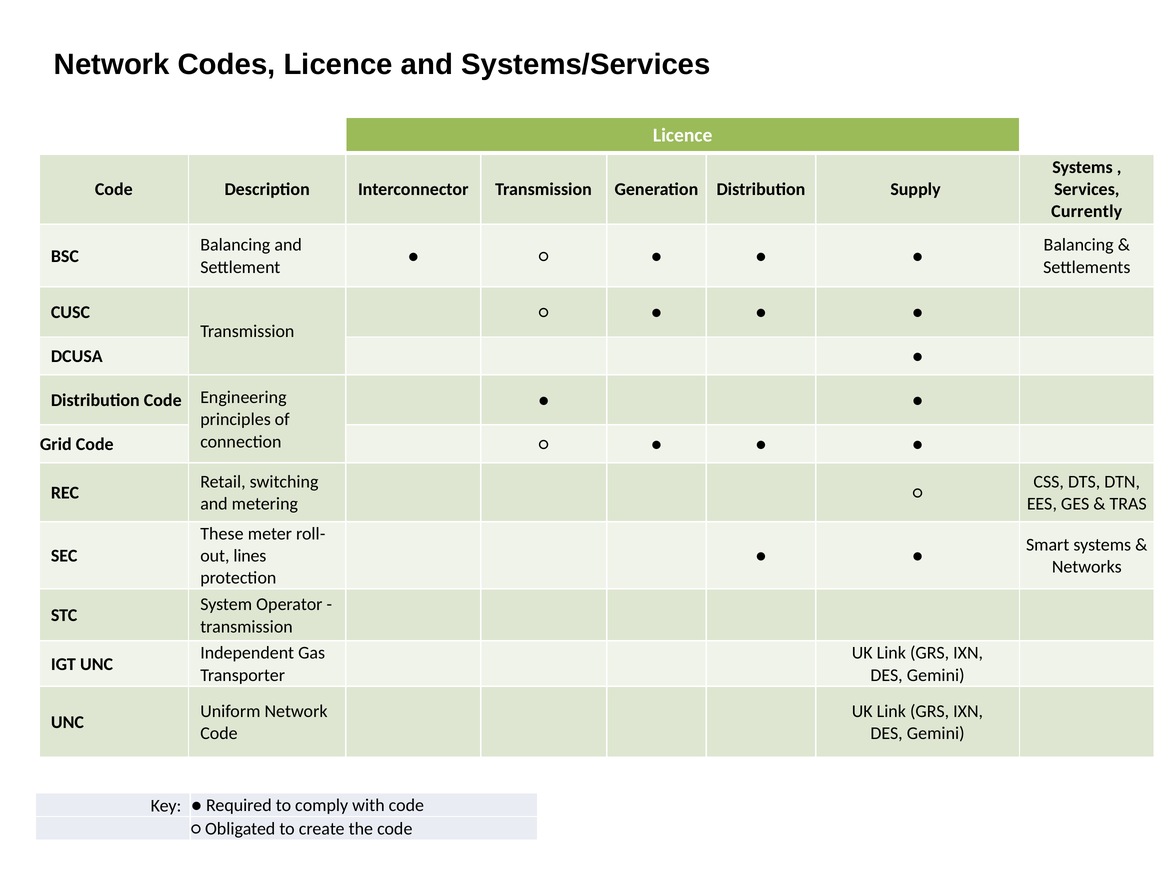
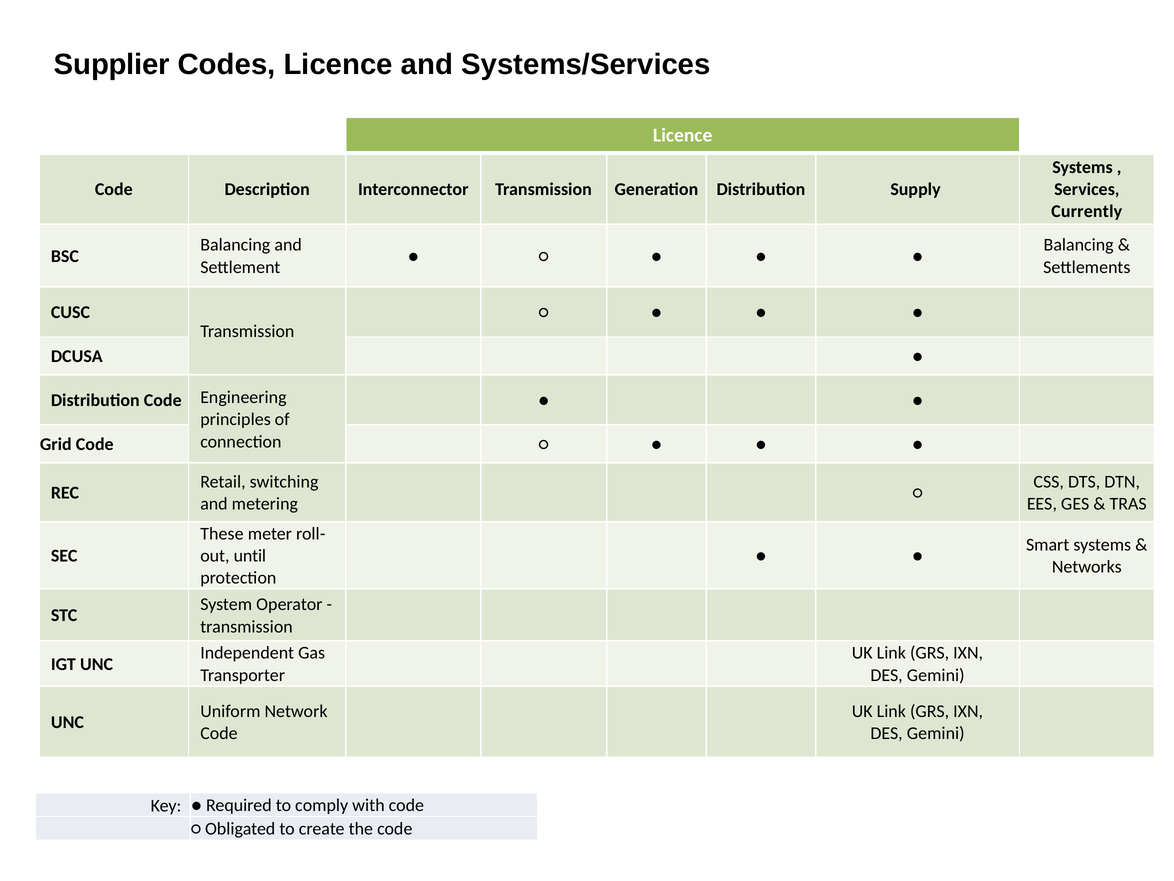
Network at (112, 65): Network -> Supplier
lines: lines -> until
